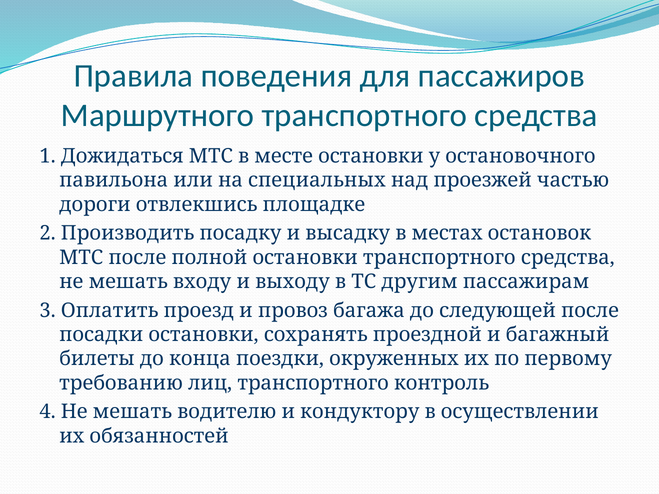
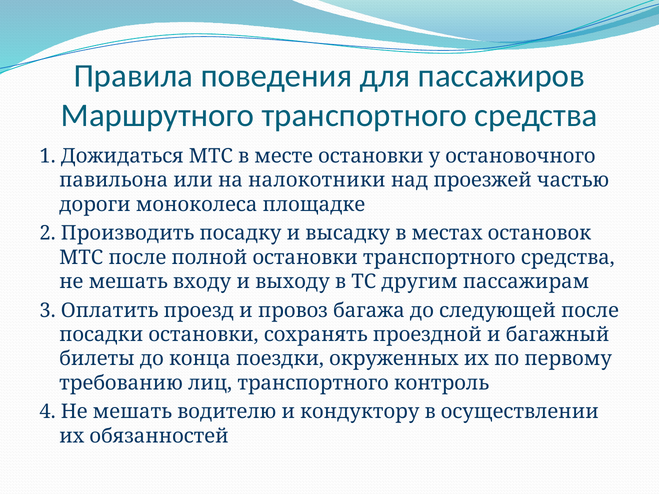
специальных: специальных -> налокотники
отвлекшись: отвлекшись -> моноколеса
